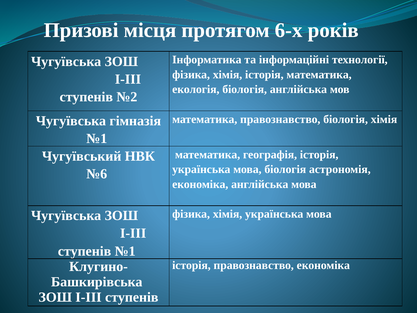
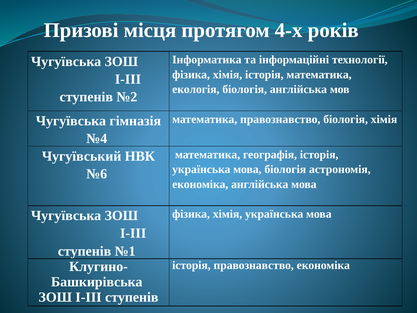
6-х: 6-х -> 4-х
№1 at (97, 138): №1 -> №4
